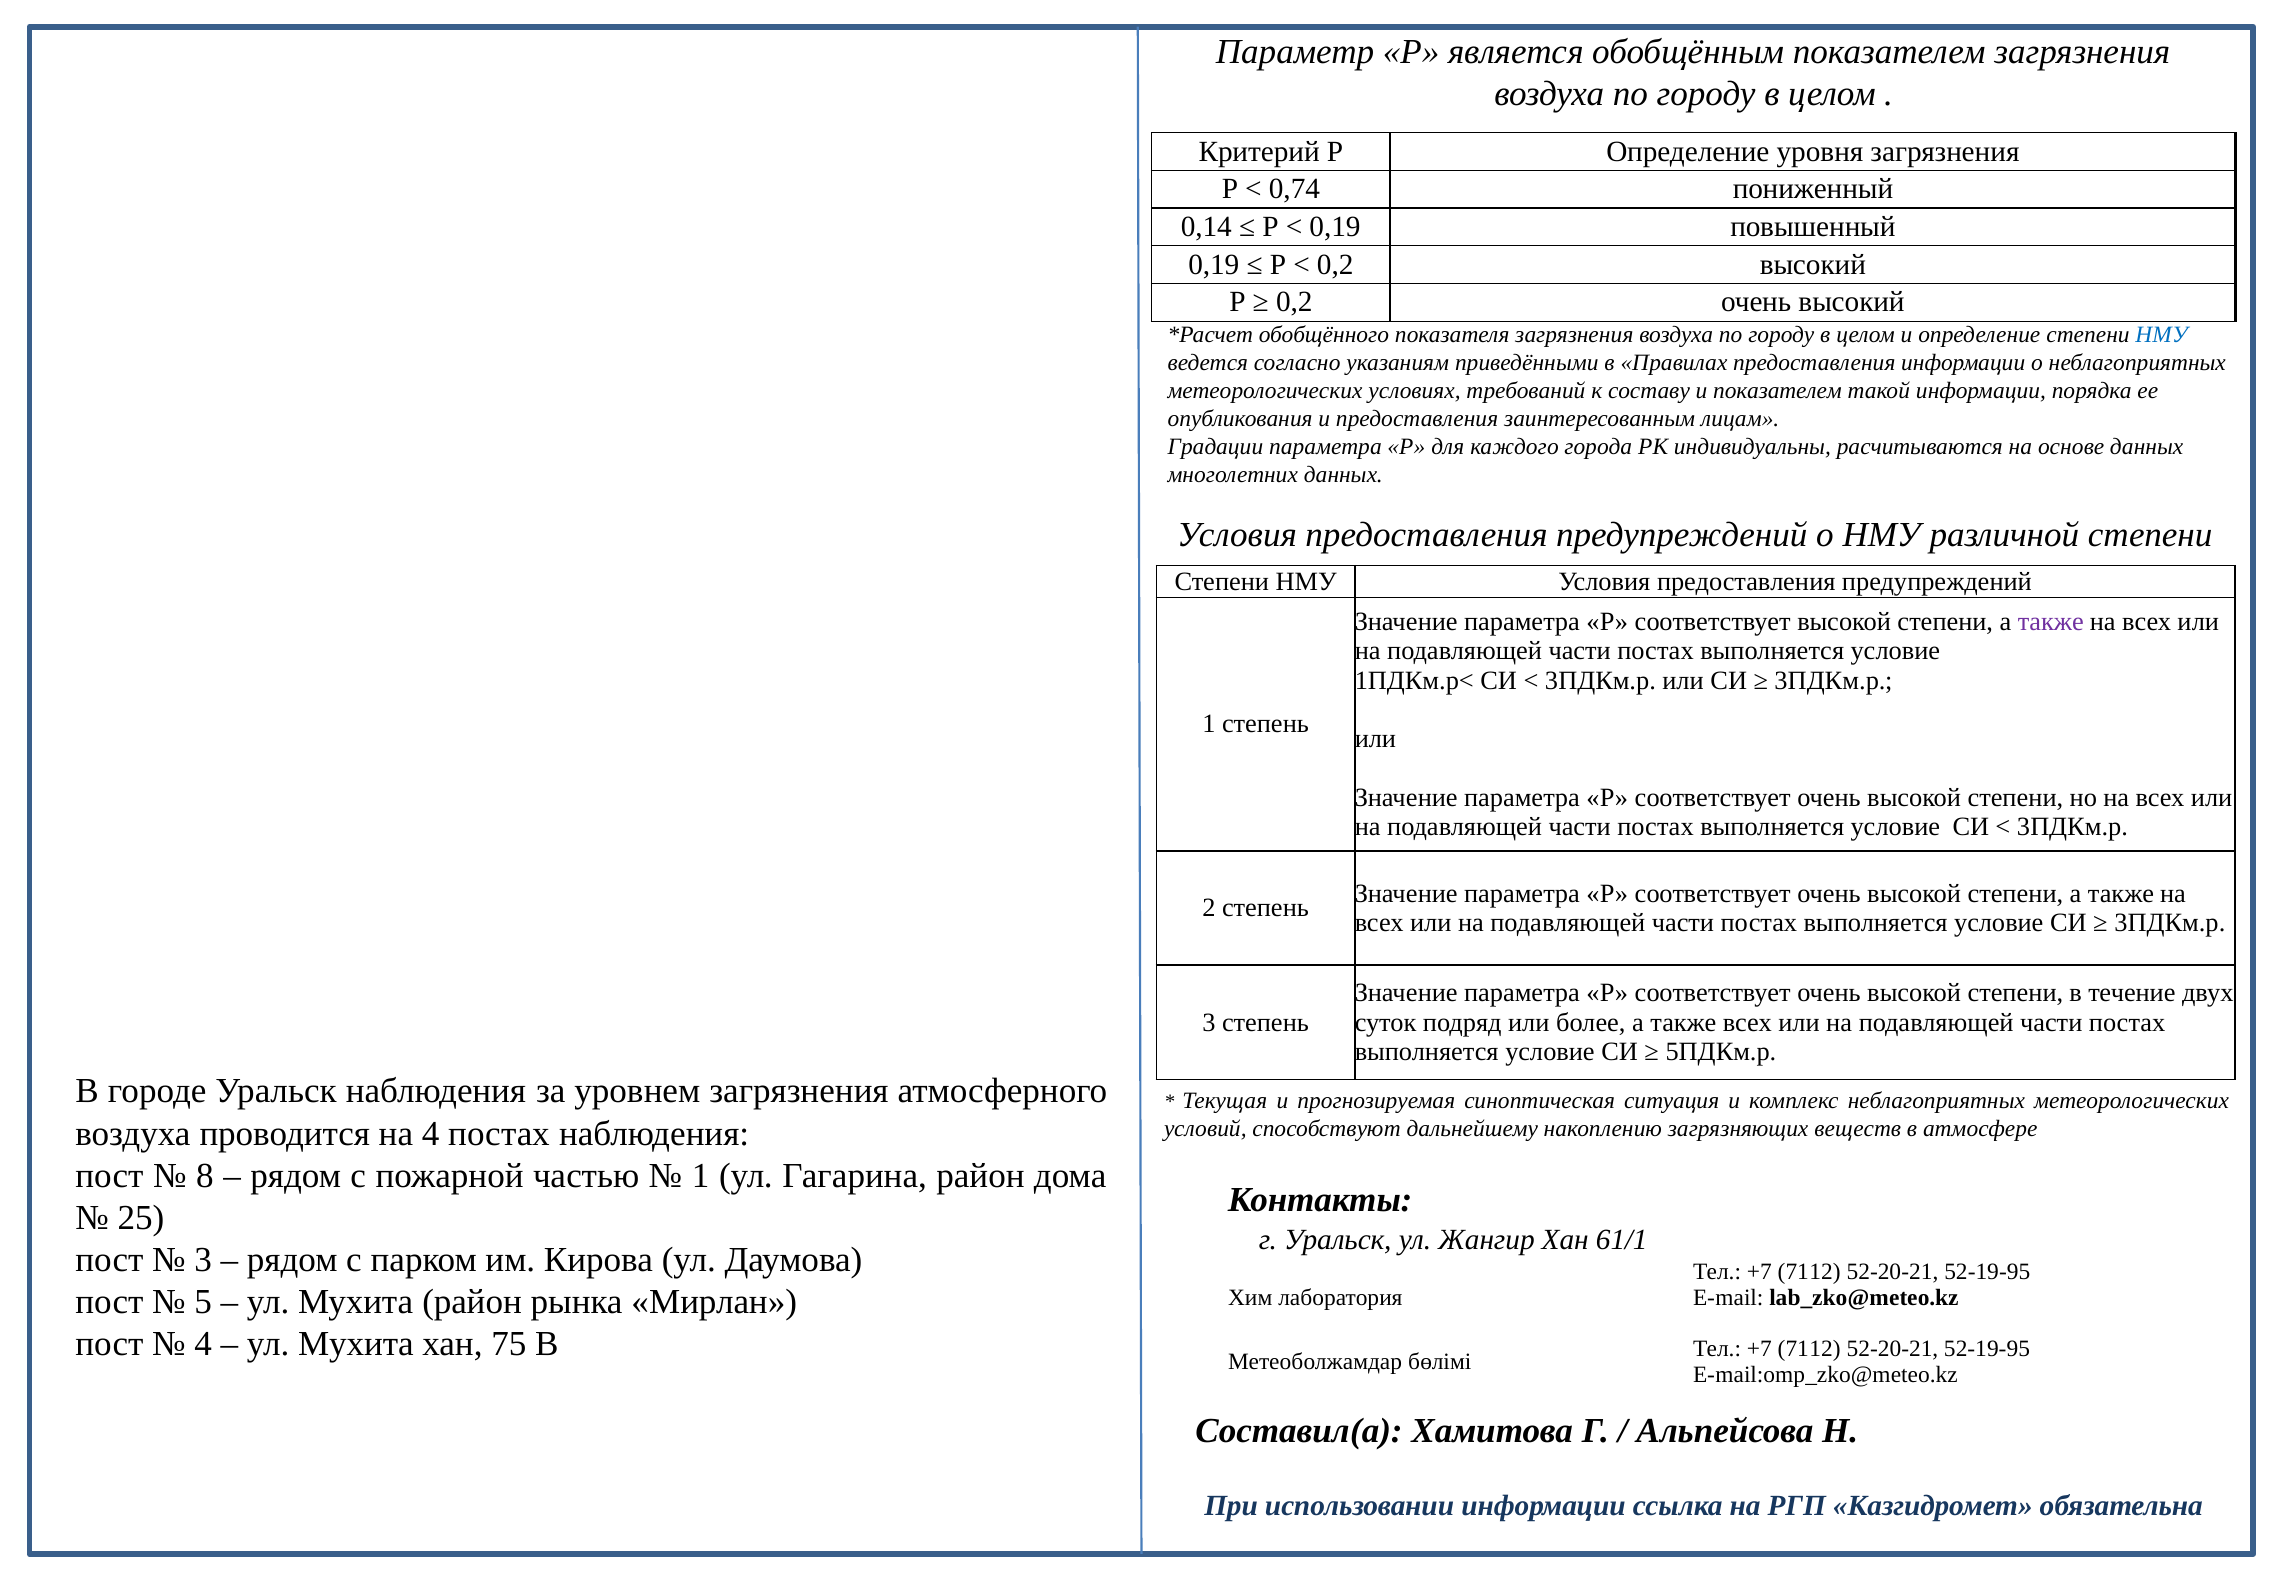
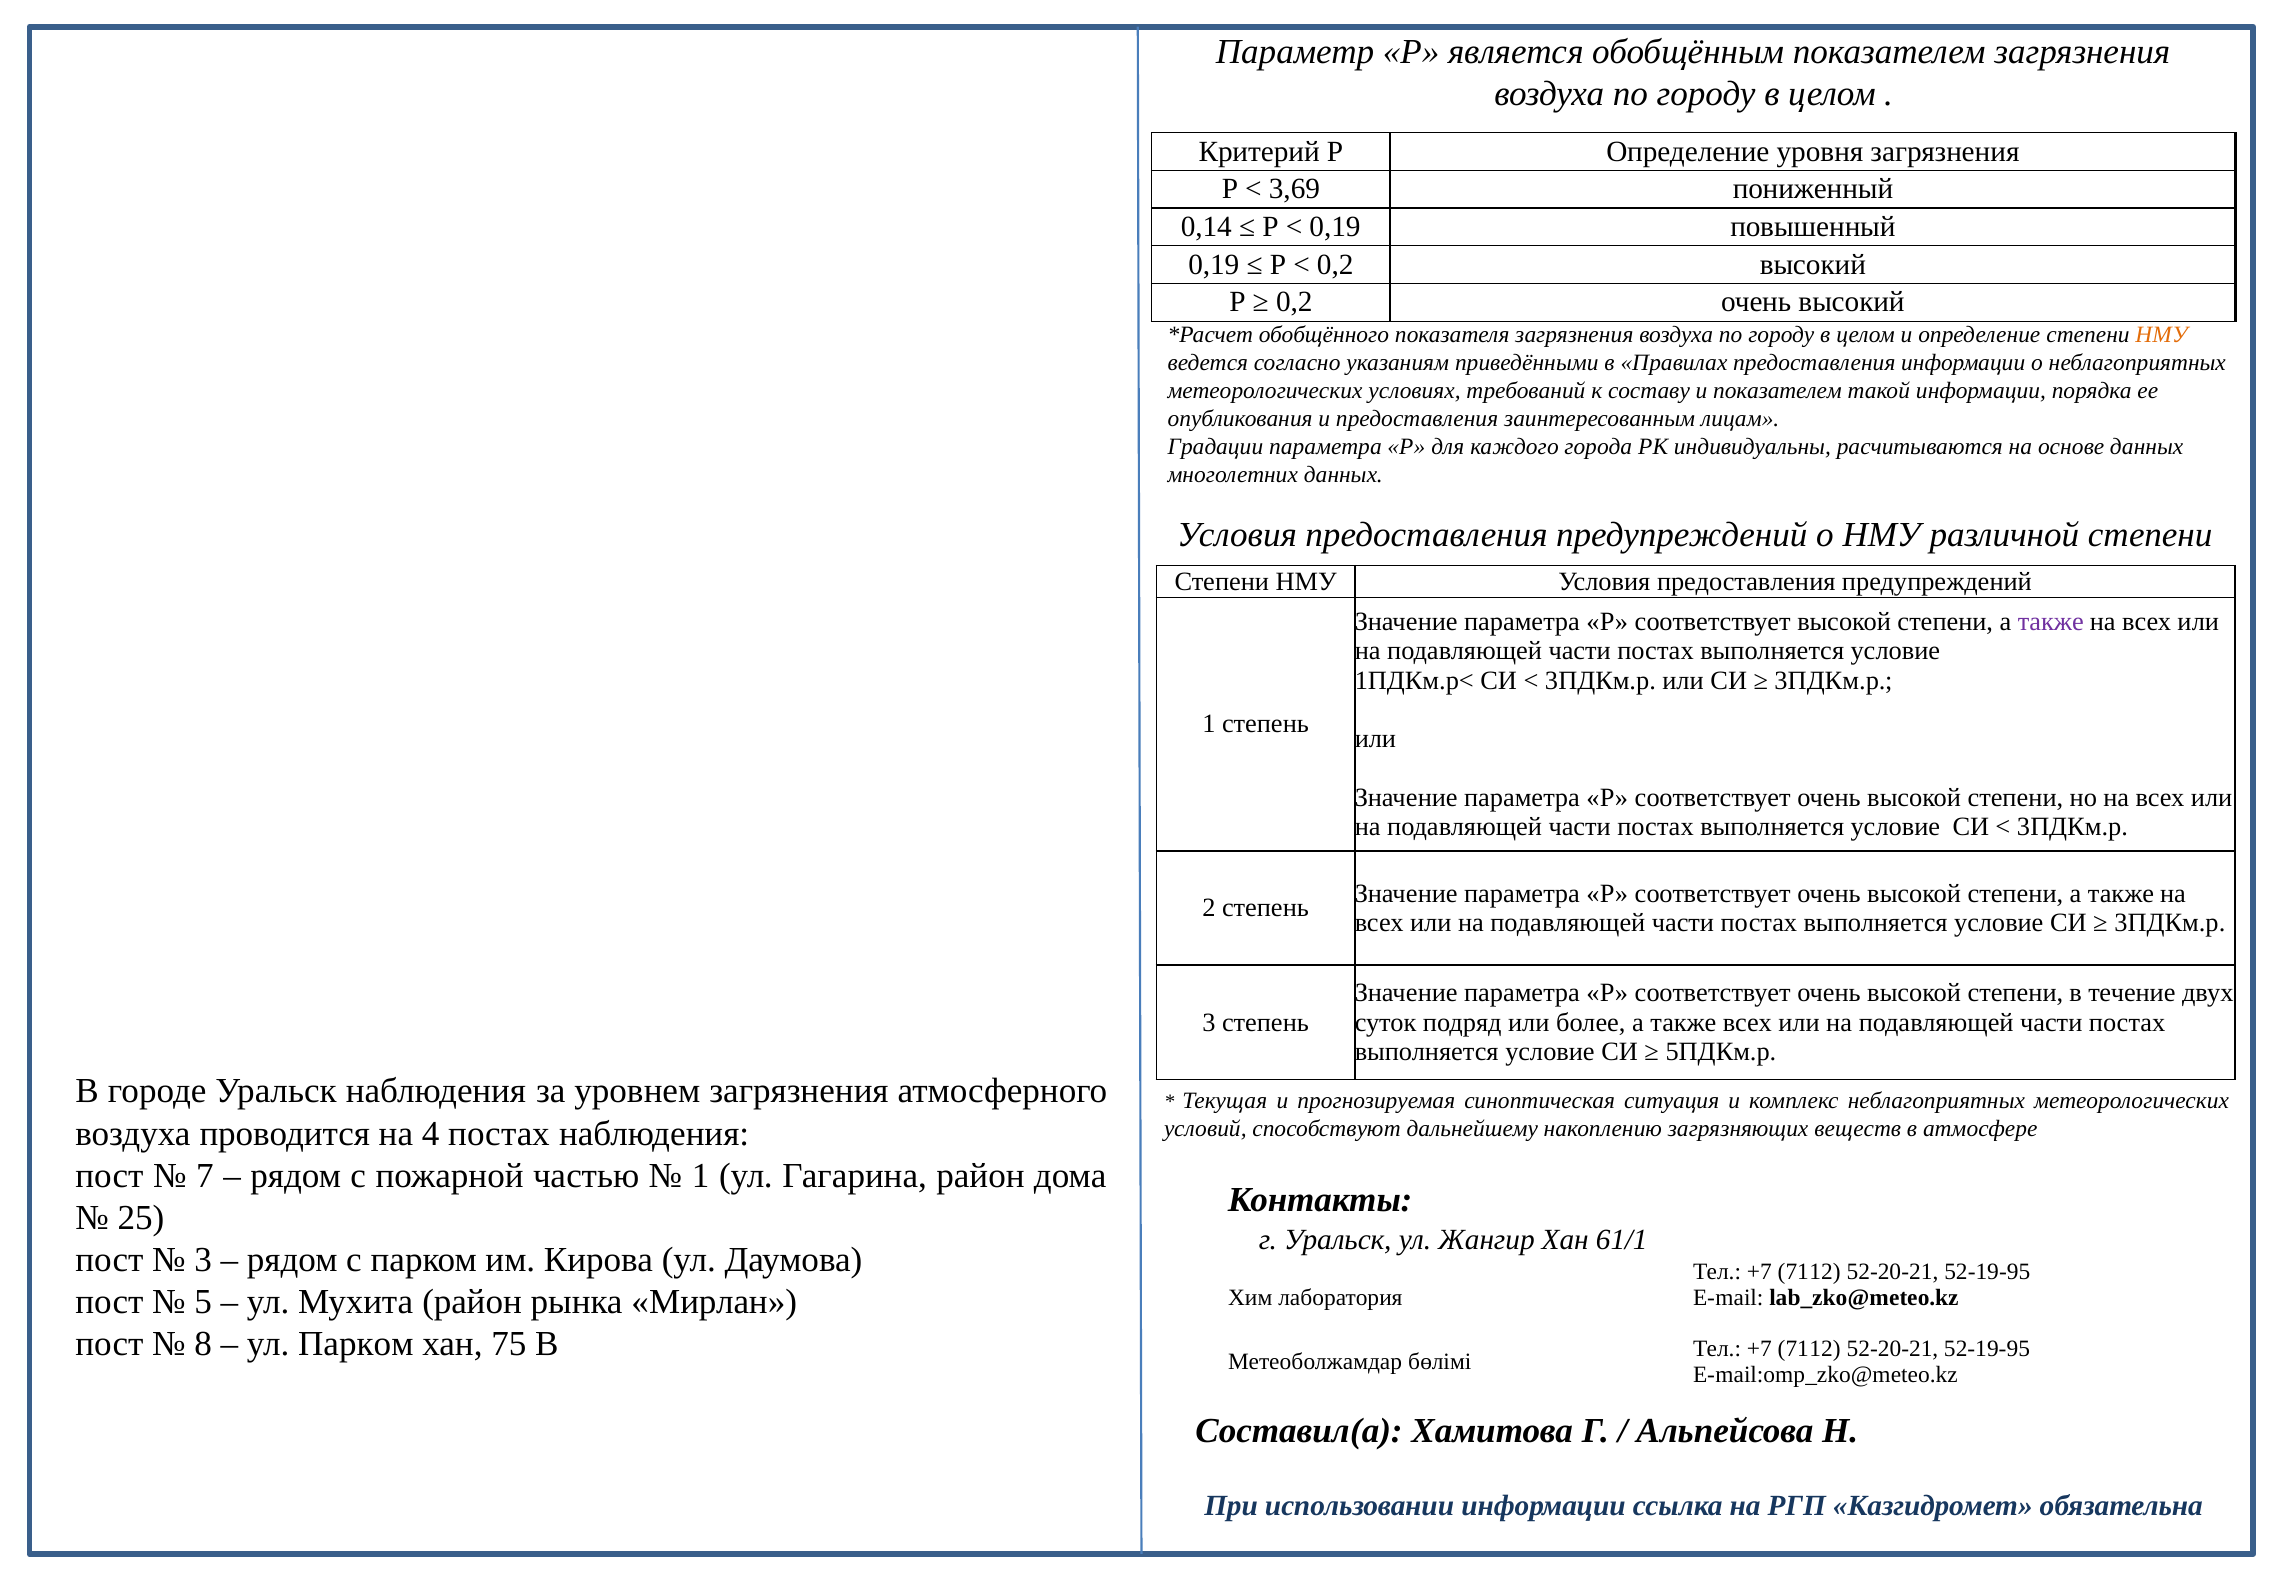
0,74: 0,74 -> 3,69
НМУ at (2162, 335) colour: blue -> orange
8: 8 -> 7
4 at (203, 1344): 4 -> 8
Мухита at (356, 1344): Мухита -> Парком
